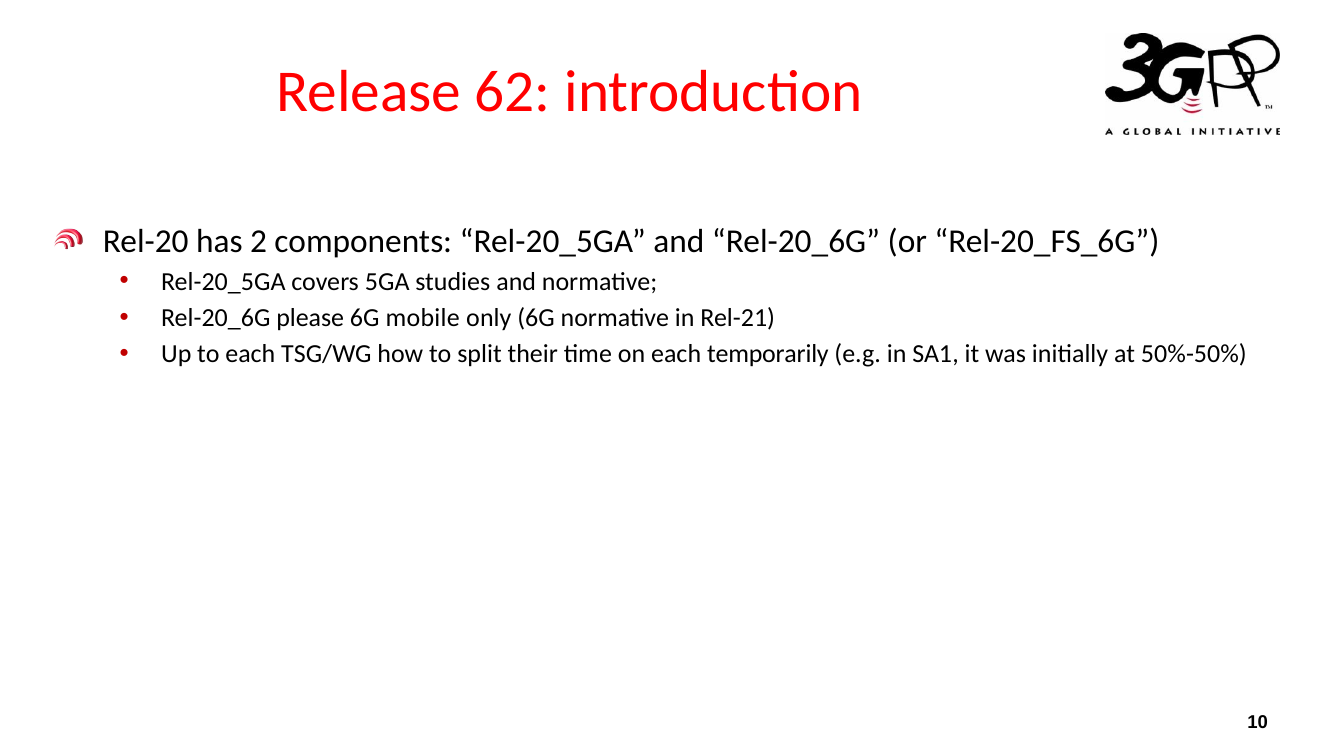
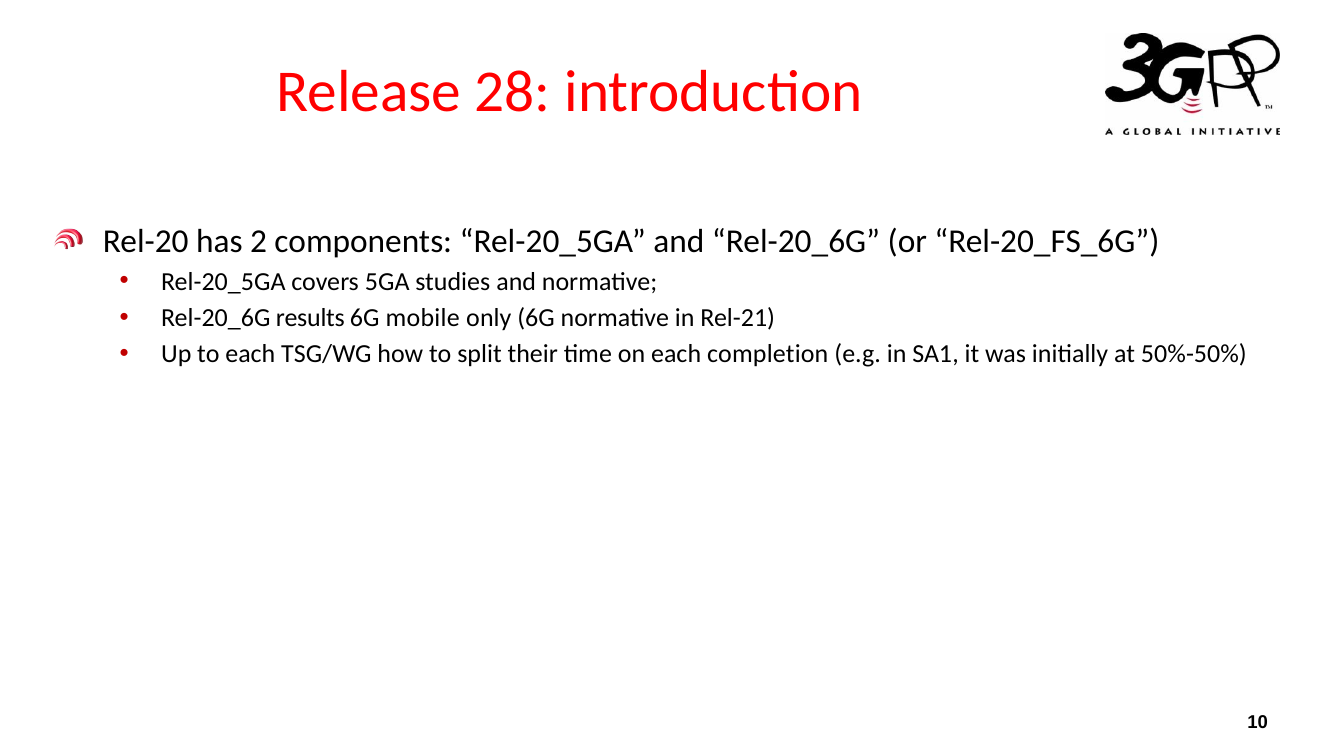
62: 62 -> 28
please: please -> results
temporarily: temporarily -> completion
